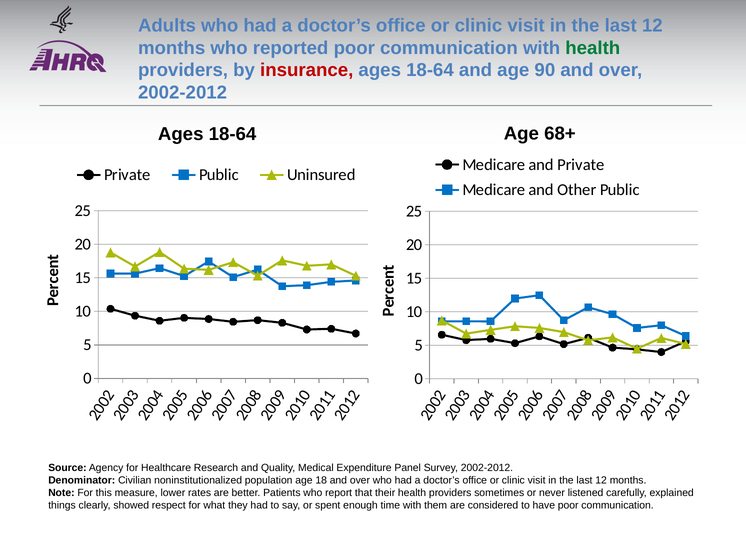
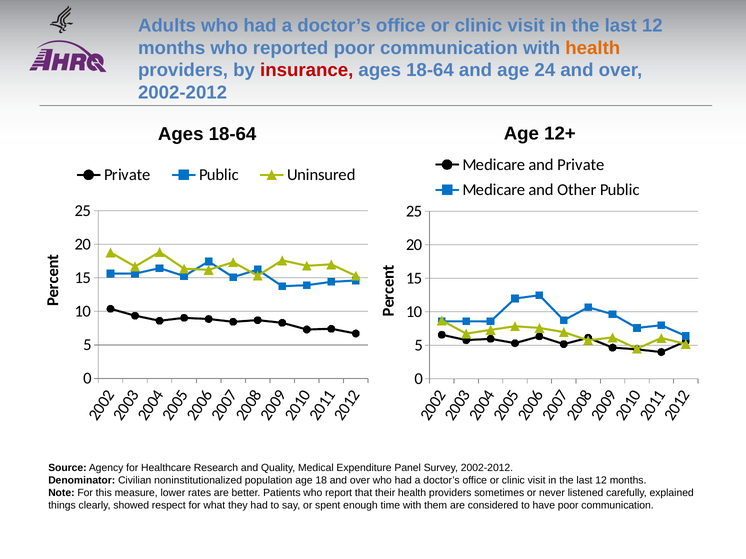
health at (593, 48) colour: green -> orange
90: 90 -> 24
68+: 68+ -> 12+
